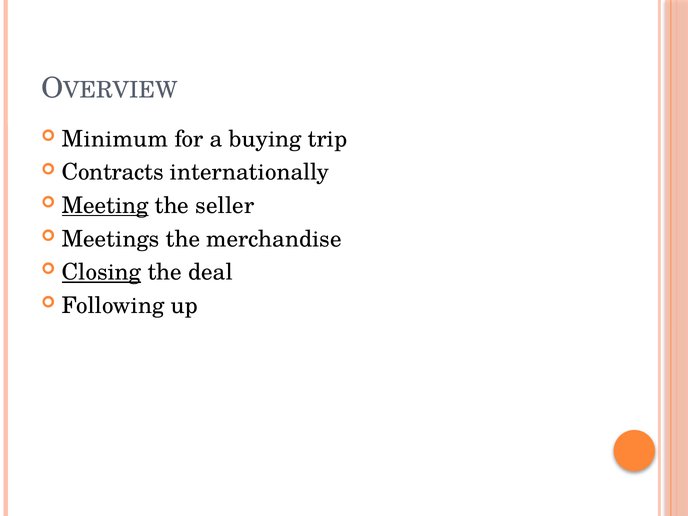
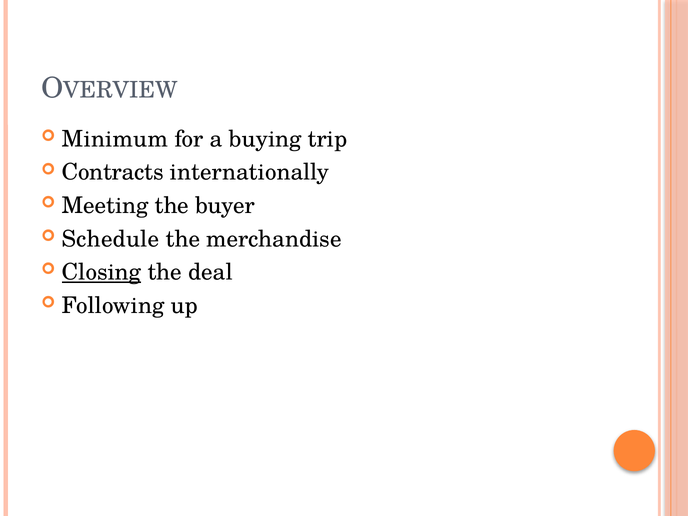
Meeting underline: present -> none
seller: seller -> buyer
Meetings: Meetings -> Schedule
